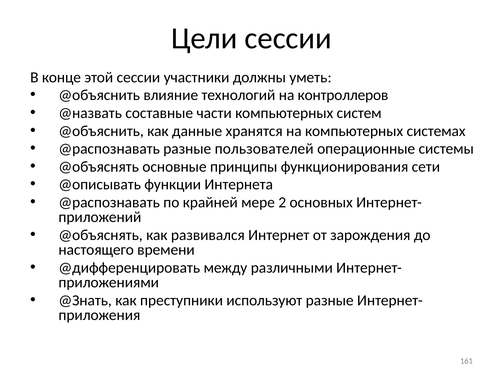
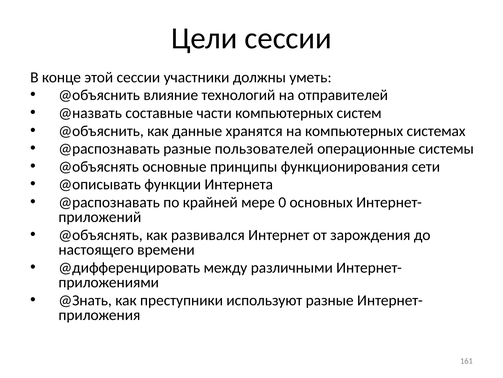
контроллеров: контроллеров -> отправителей
2: 2 -> 0
